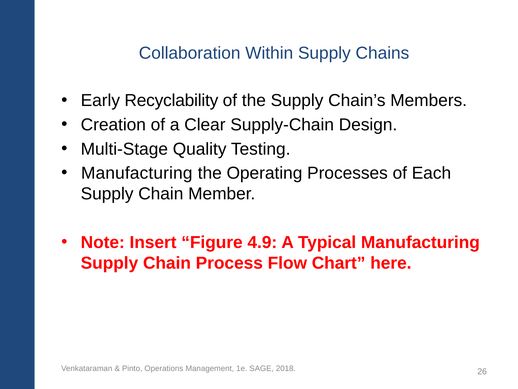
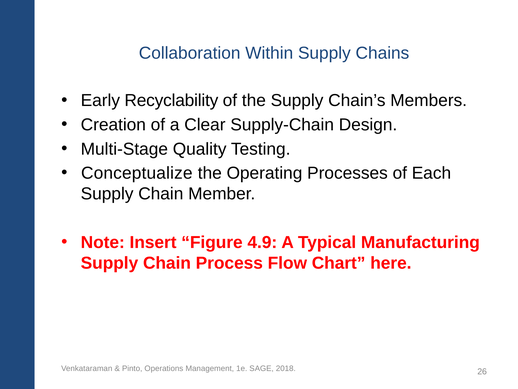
Manufacturing at (137, 173): Manufacturing -> Conceptualize
